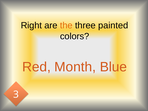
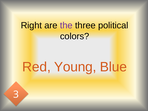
the colour: orange -> purple
painted: painted -> political
Month: Month -> Young
